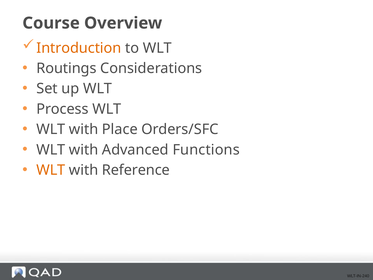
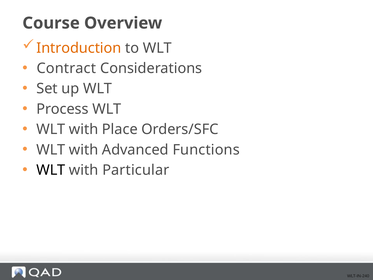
Routings: Routings -> Contract
WLT at (51, 170) colour: orange -> black
Reference: Reference -> Particular
